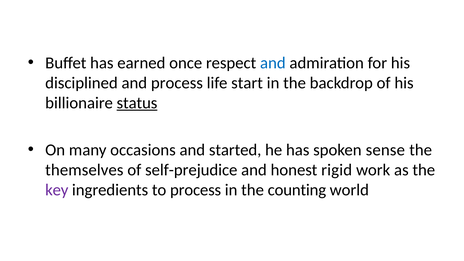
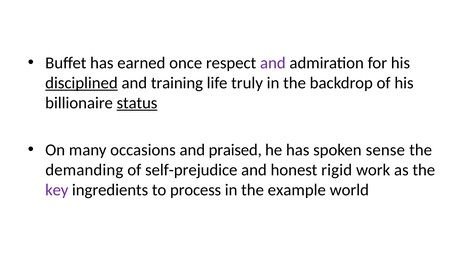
and at (273, 63) colour: blue -> purple
disciplined underline: none -> present
and process: process -> training
start: start -> truly
started: started -> praised
themselves: themselves -> demanding
counting: counting -> example
